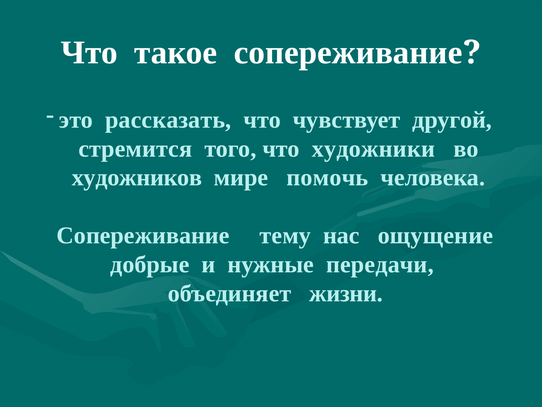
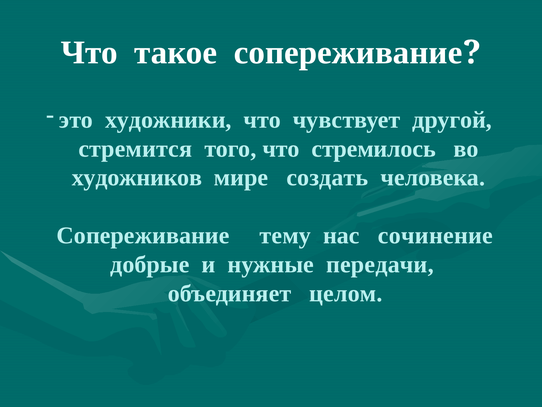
рассказать: рассказать -> художники
художники: художники -> стремилось
помочь: помочь -> создать
ощущение: ощущение -> сочинение
жизни: жизни -> целом
